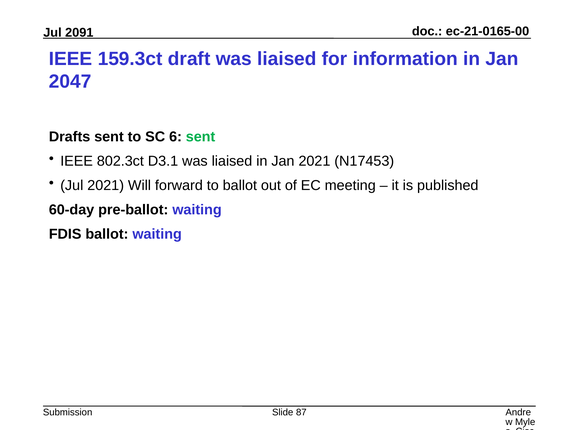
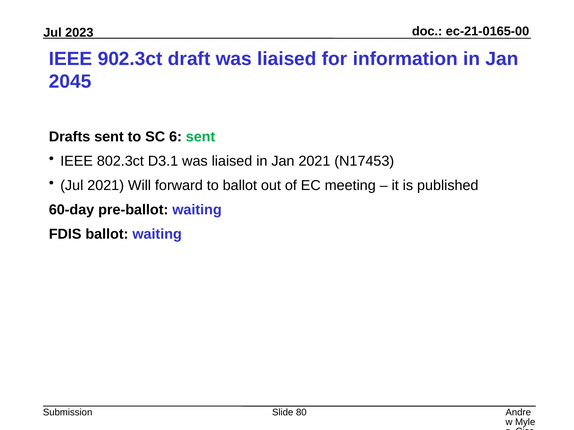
2091: 2091 -> 2023
159.3ct: 159.3ct -> 902.3ct
2047: 2047 -> 2045
87: 87 -> 80
